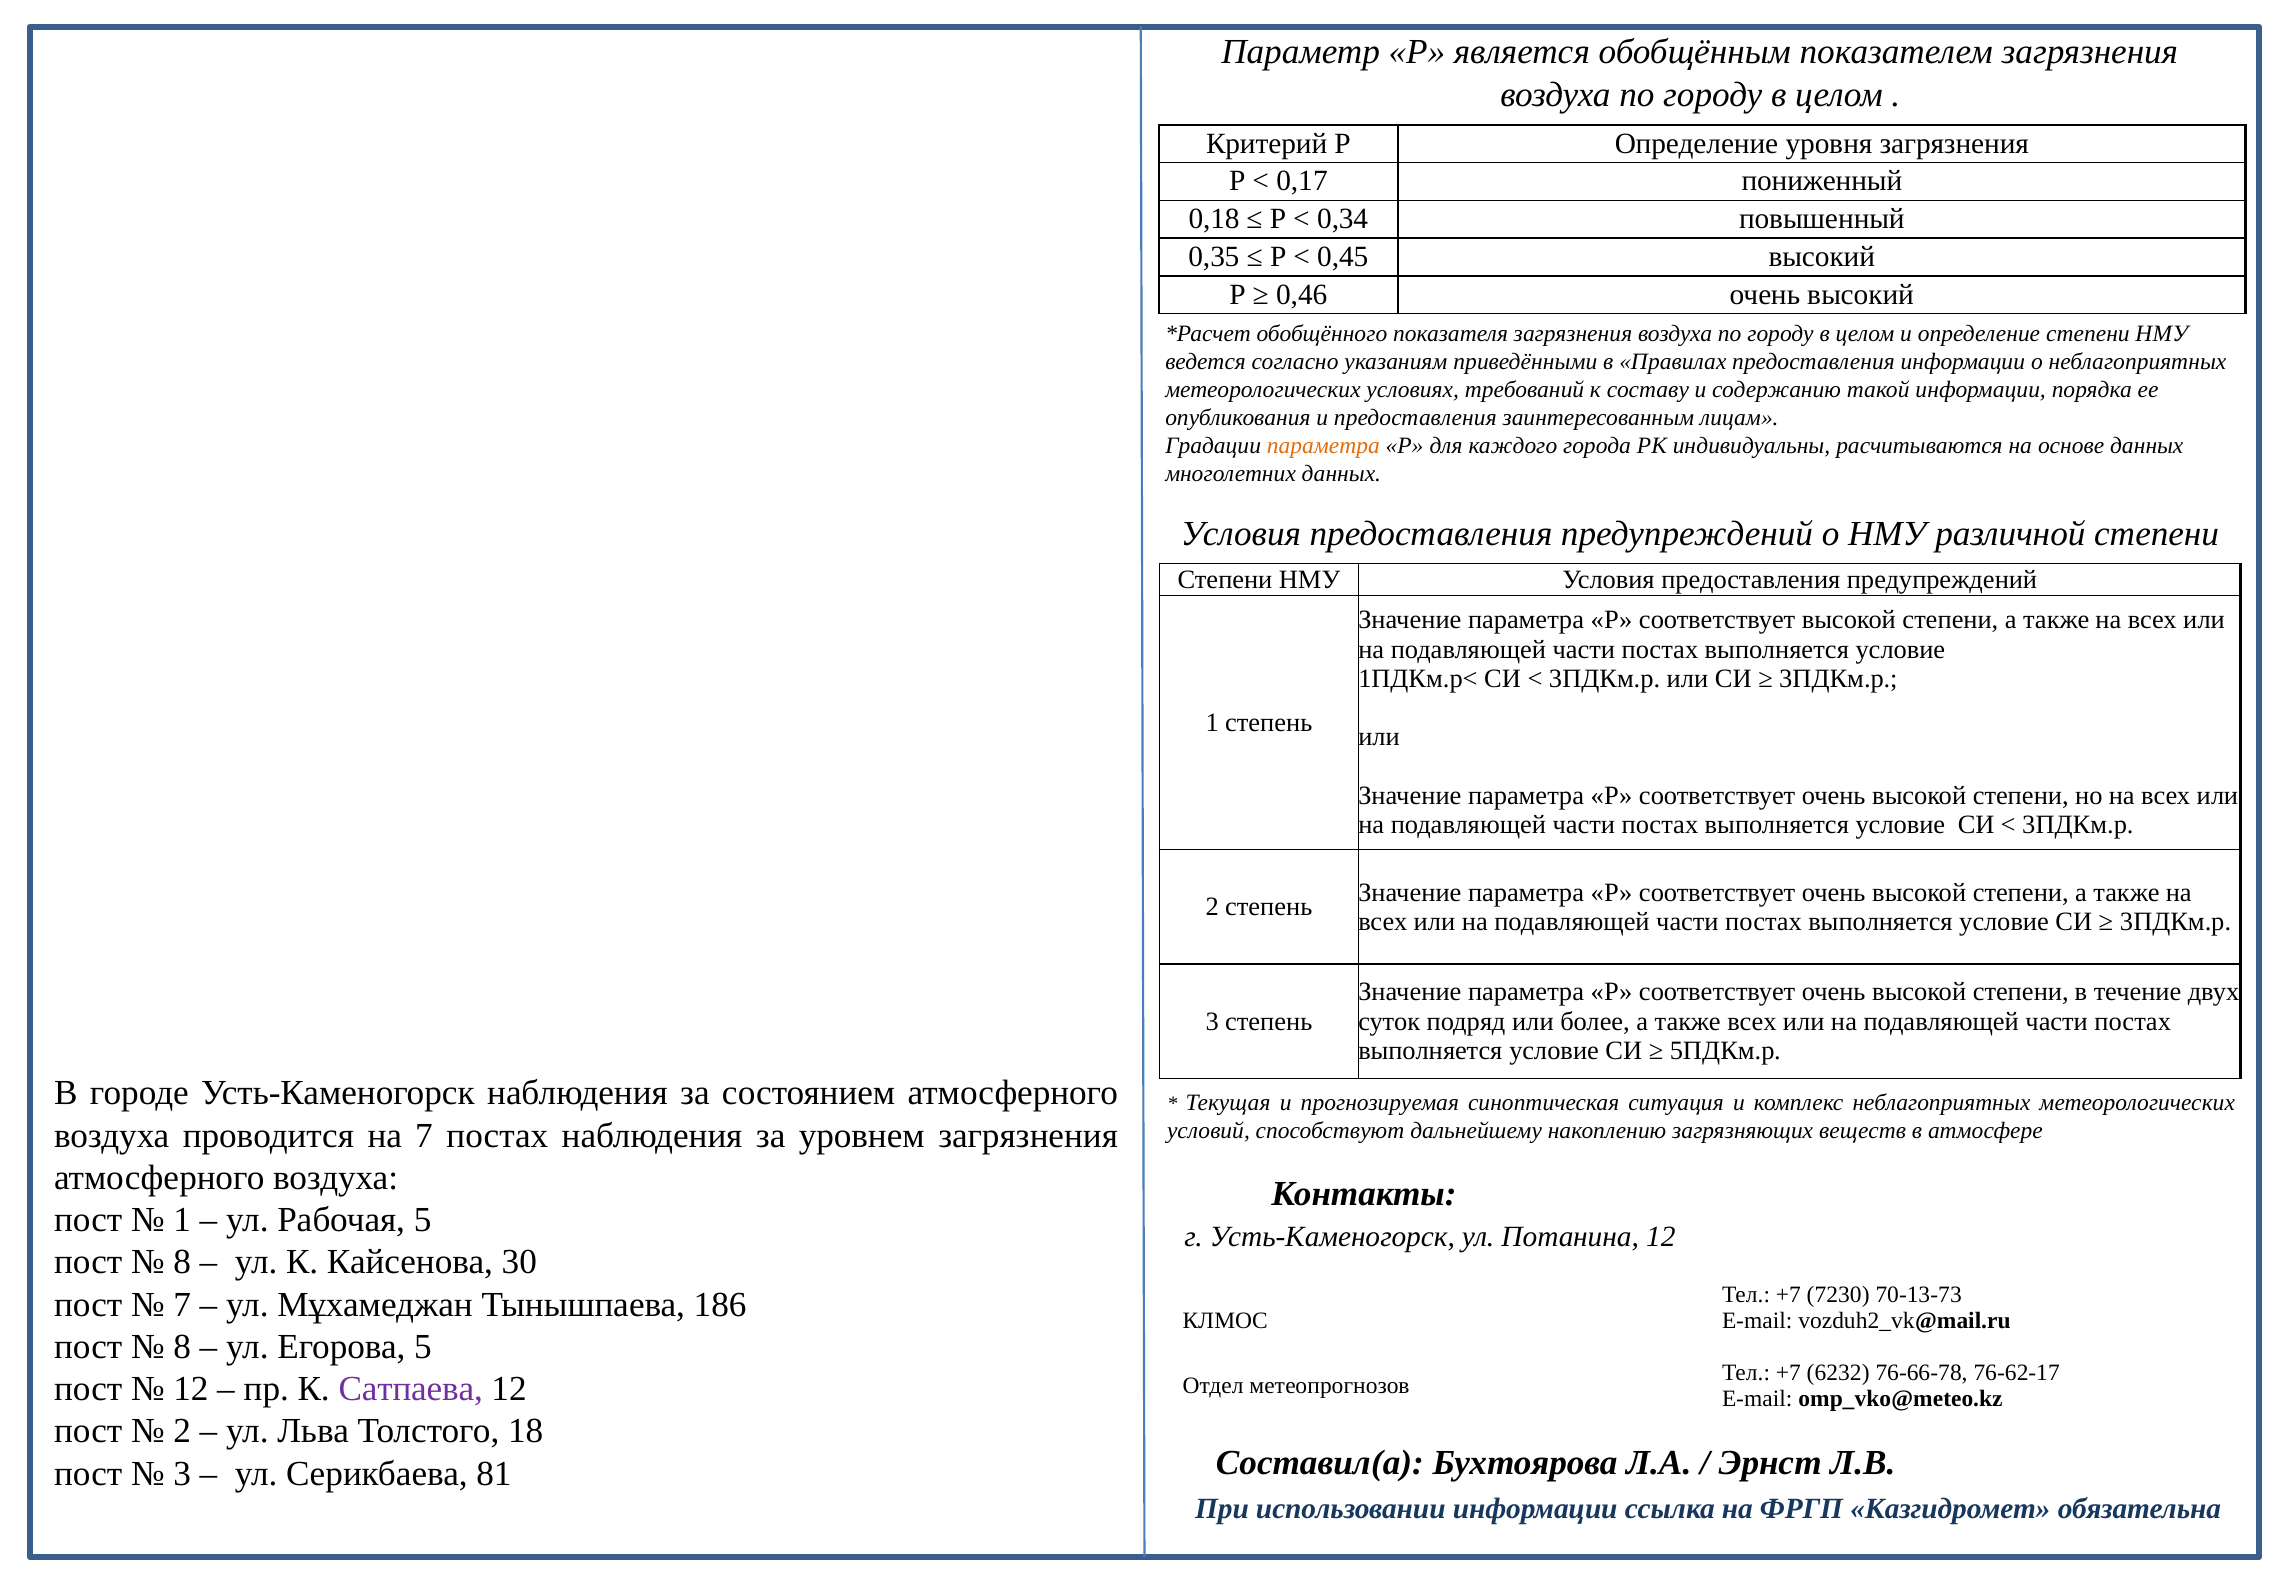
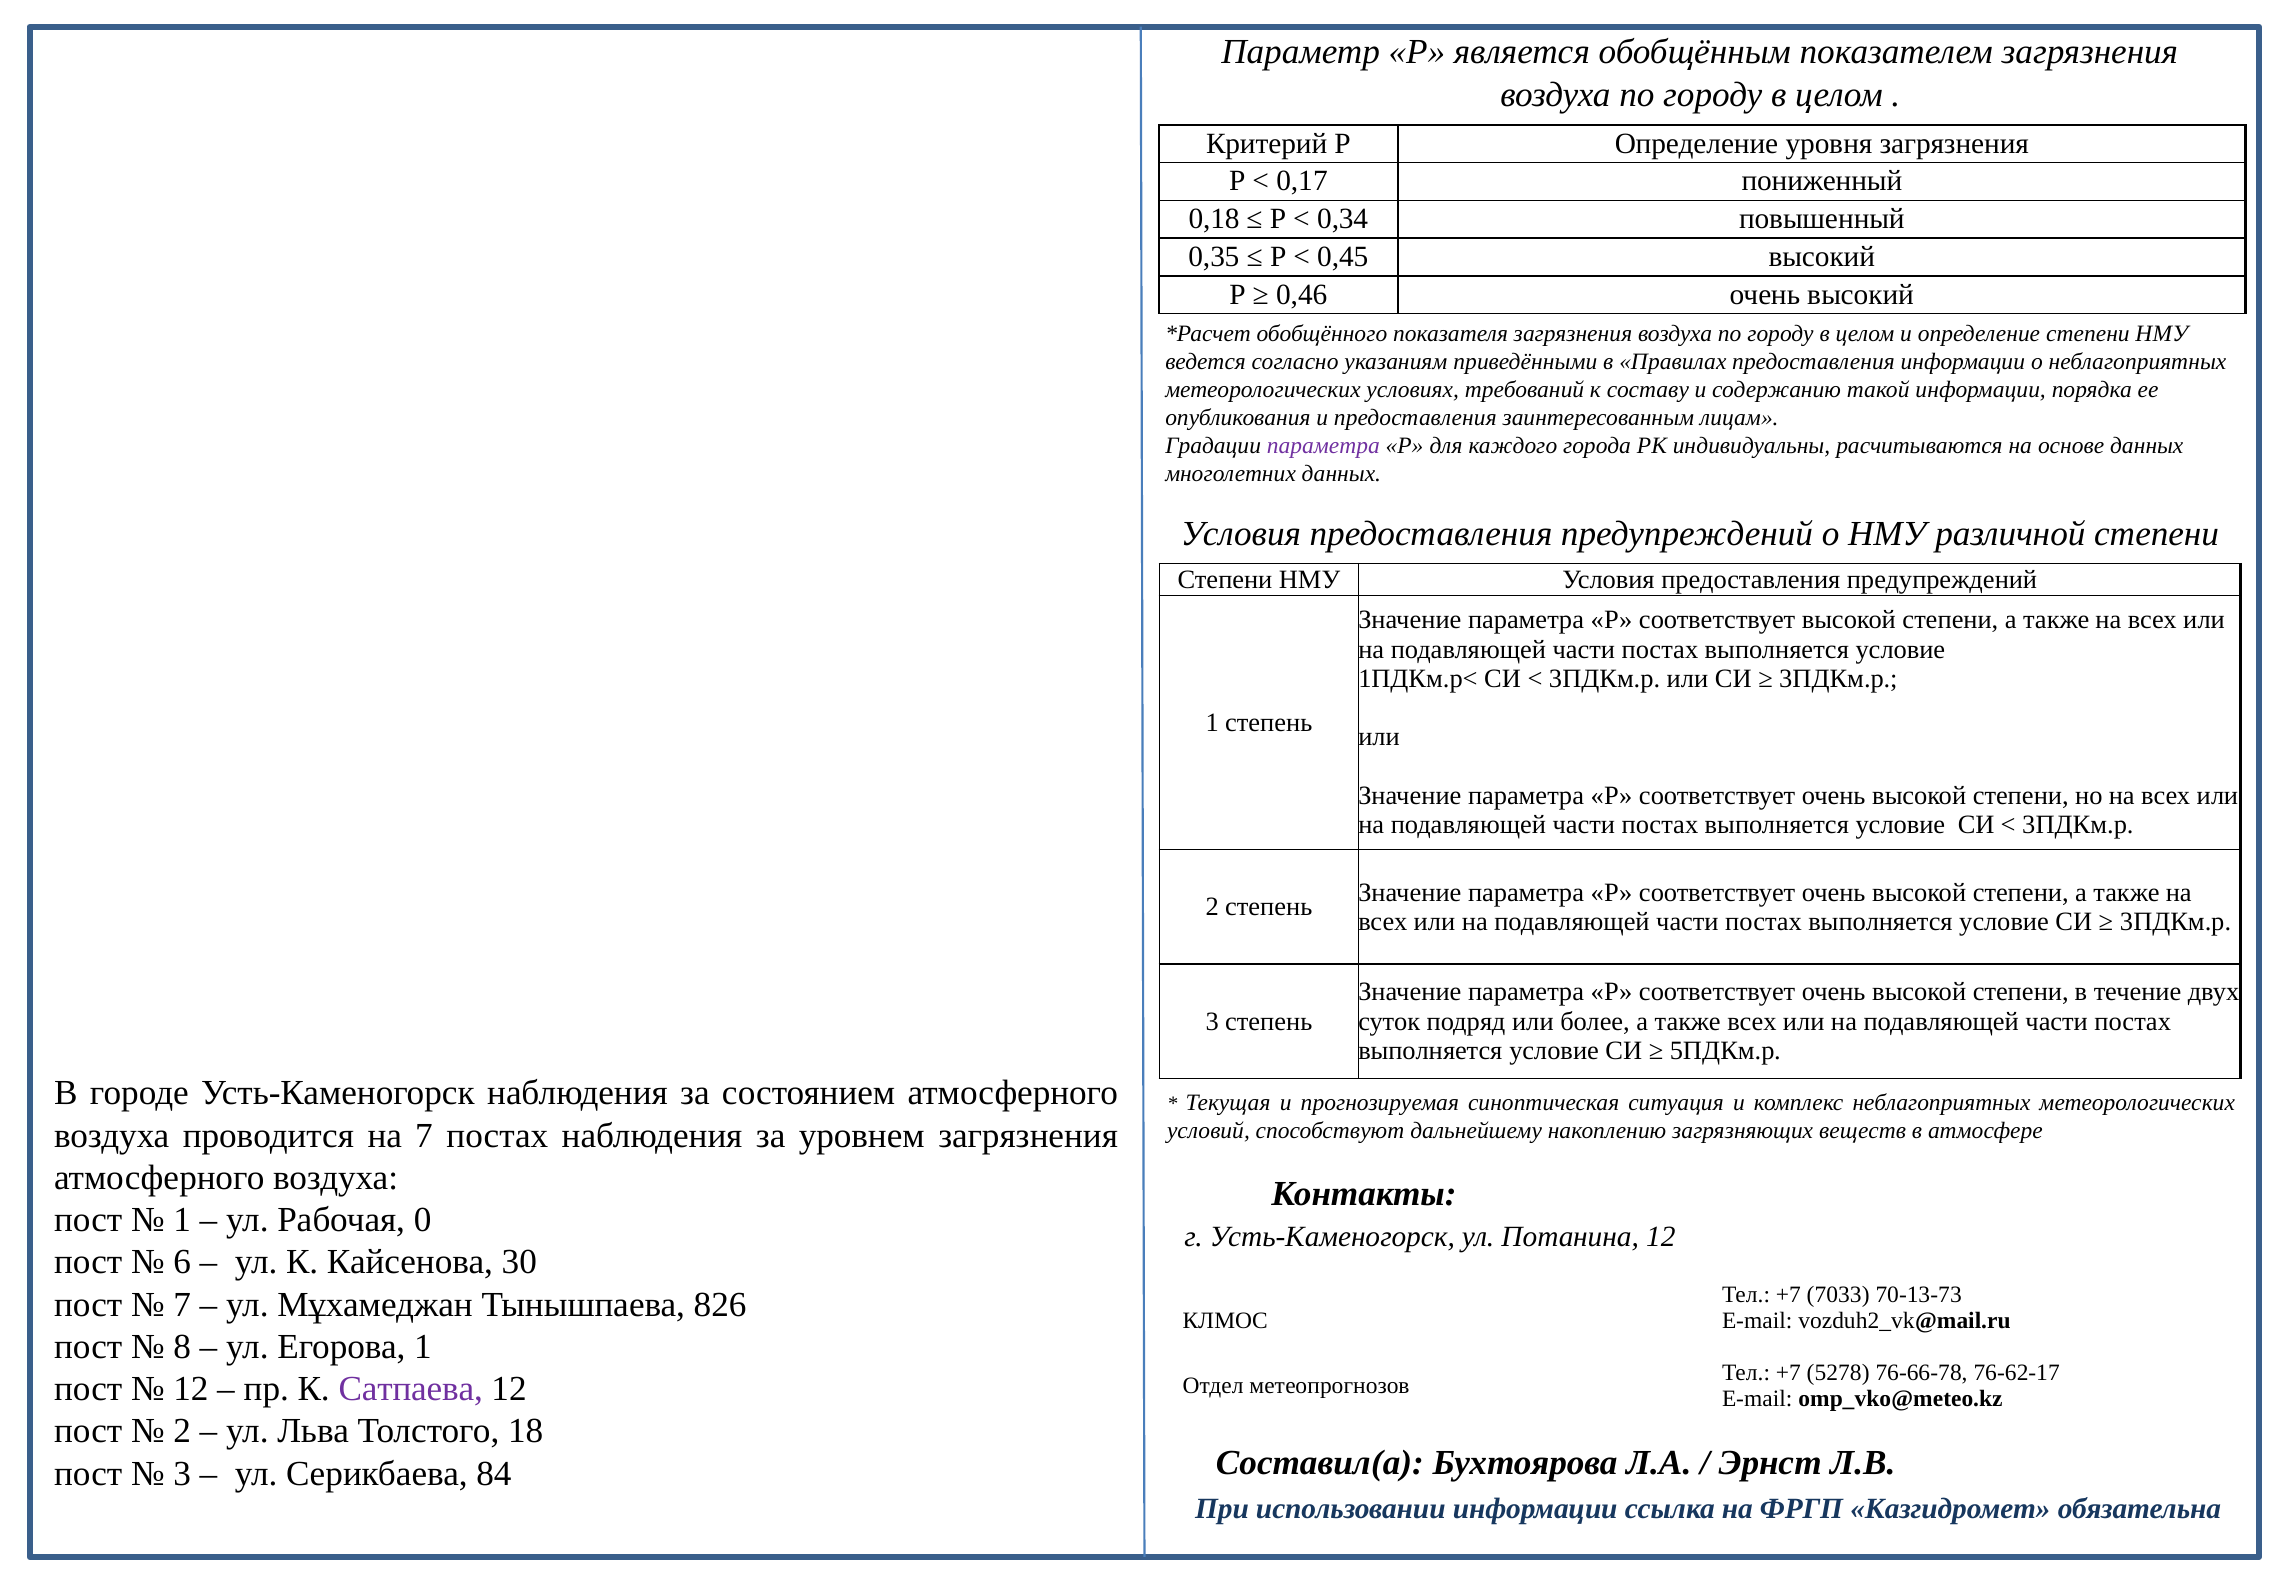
параметра at (1323, 446) colour: orange -> purple
Рабочая 5: 5 -> 0
8 at (182, 1263): 8 -> 6
7230: 7230 -> 7033
186: 186 -> 826
Егорова 5: 5 -> 1
6232: 6232 -> 5278
81: 81 -> 84
